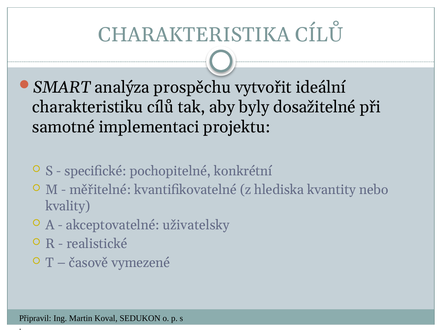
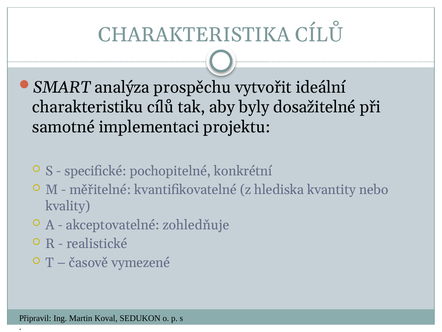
uživatelsky: uživatelsky -> zohledňuje
